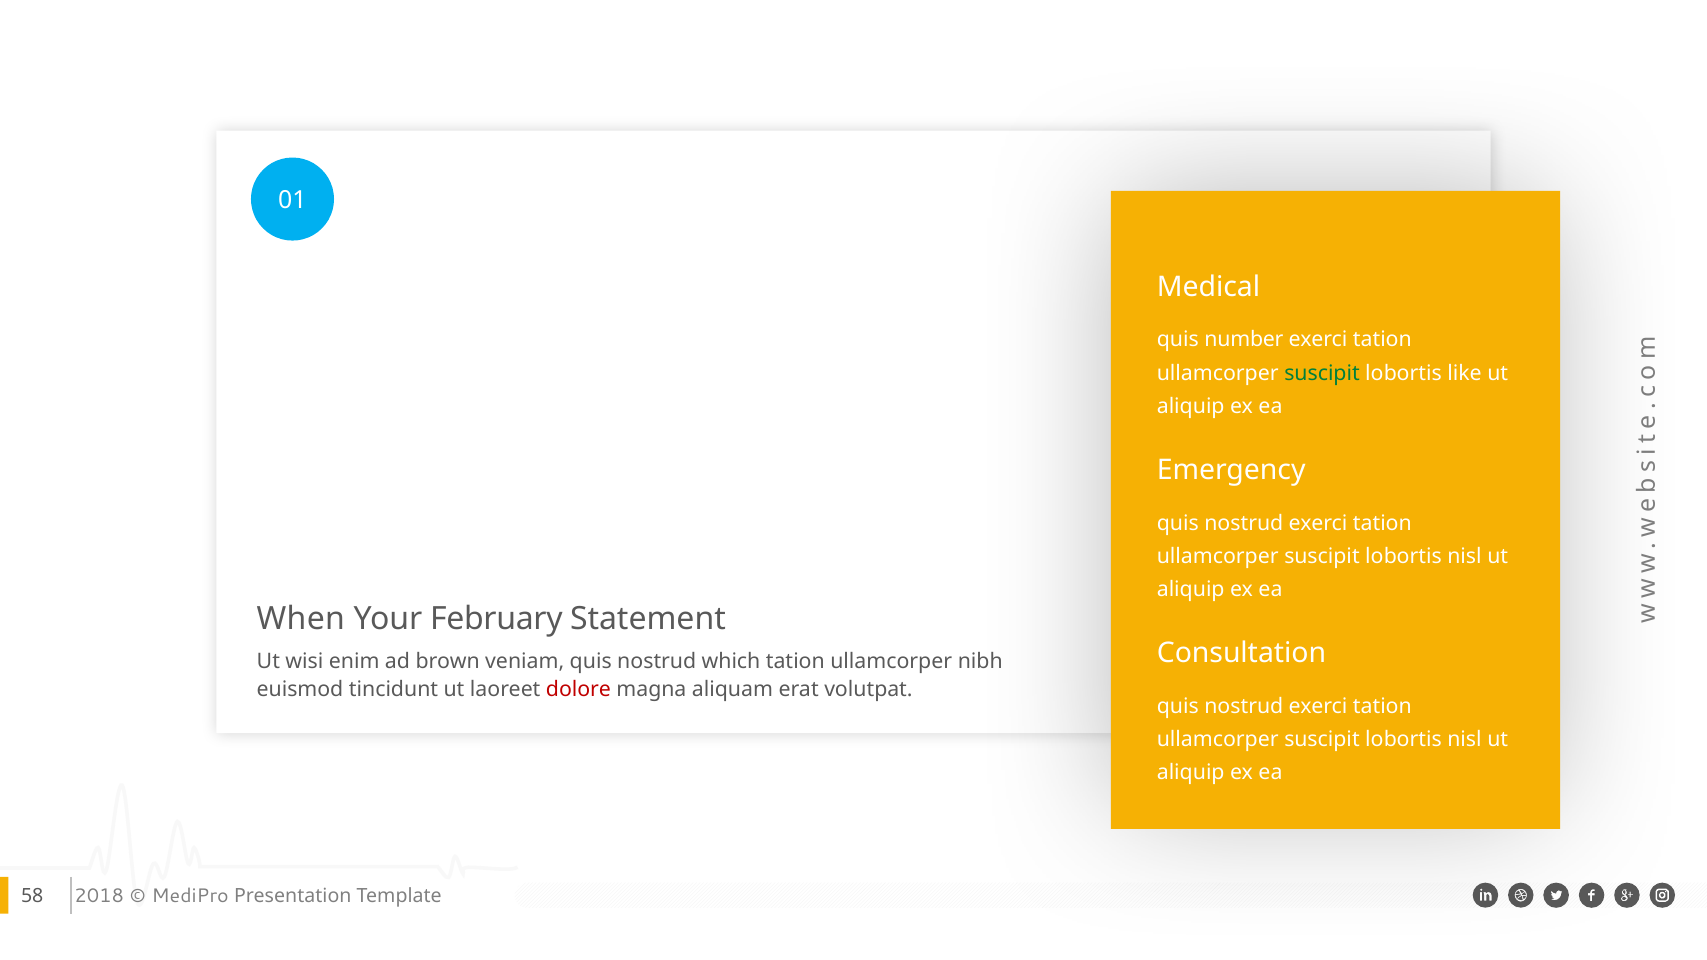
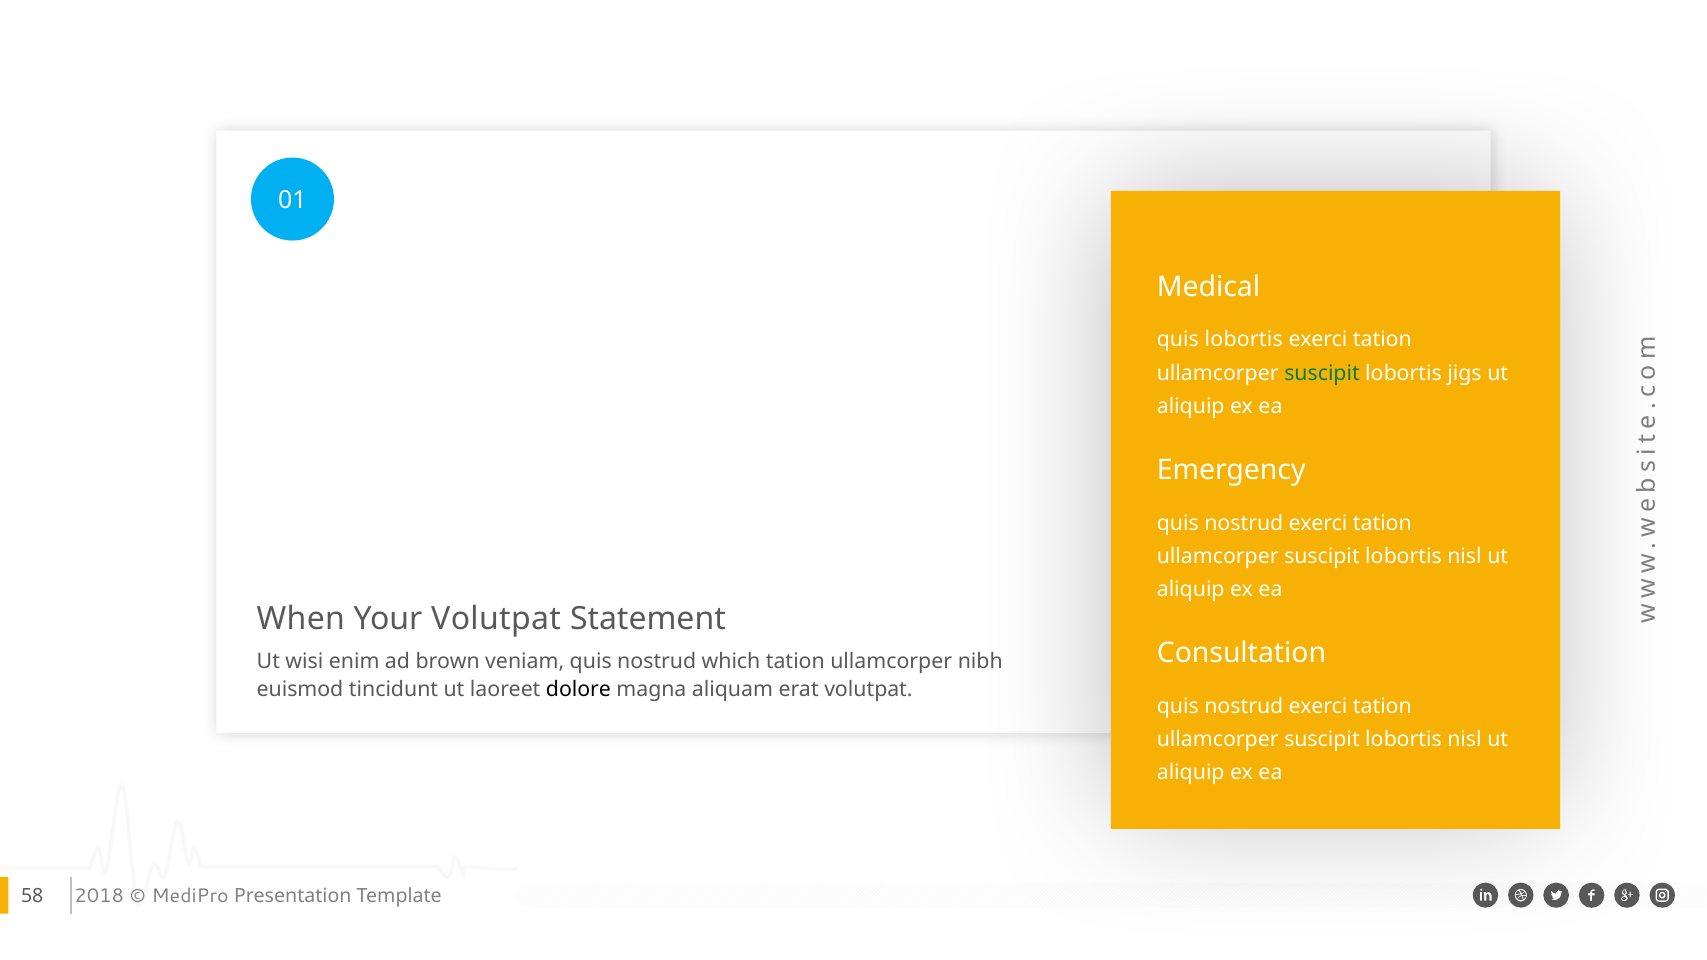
quis number: number -> lobortis
like: like -> jigs
Your February: February -> Volutpat
dolore colour: red -> black
